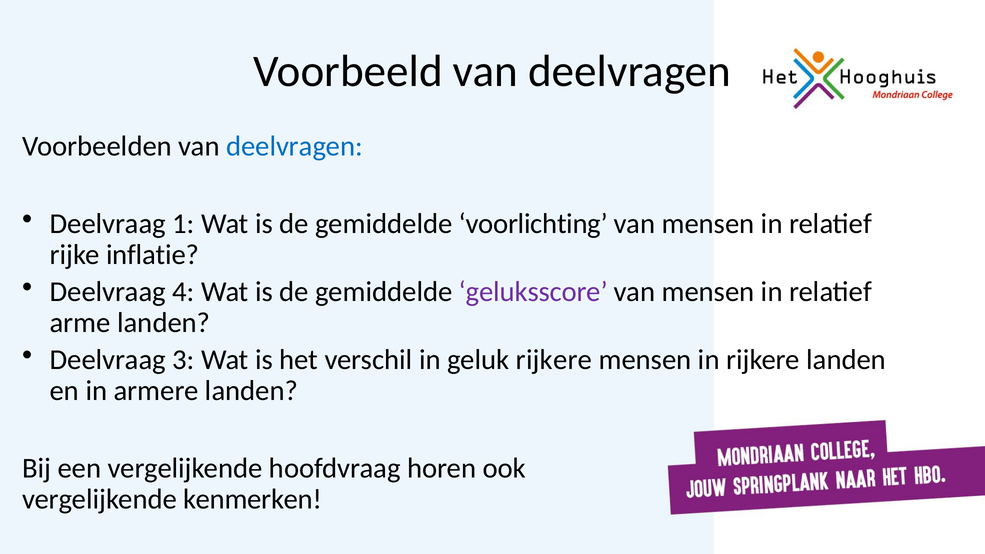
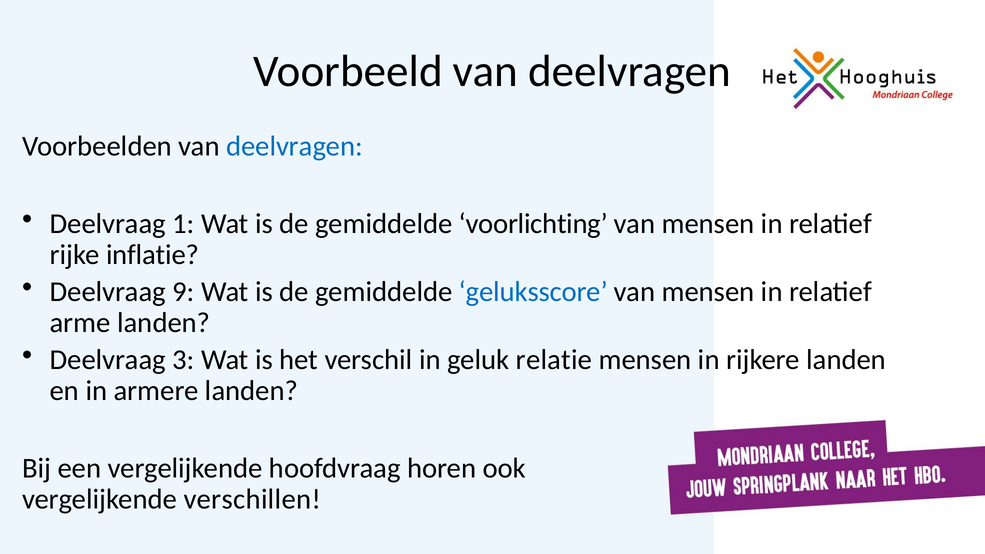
4: 4 -> 9
geluksscore colour: purple -> blue
geluk rijkere: rijkere -> relatie
kenmerken: kenmerken -> verschillen
